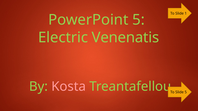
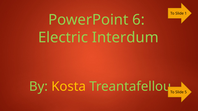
PowerPoint 5: 5 -> 6
Venenatis: Venenatis -> Interdum
Kosta colour: pink -> yellow
